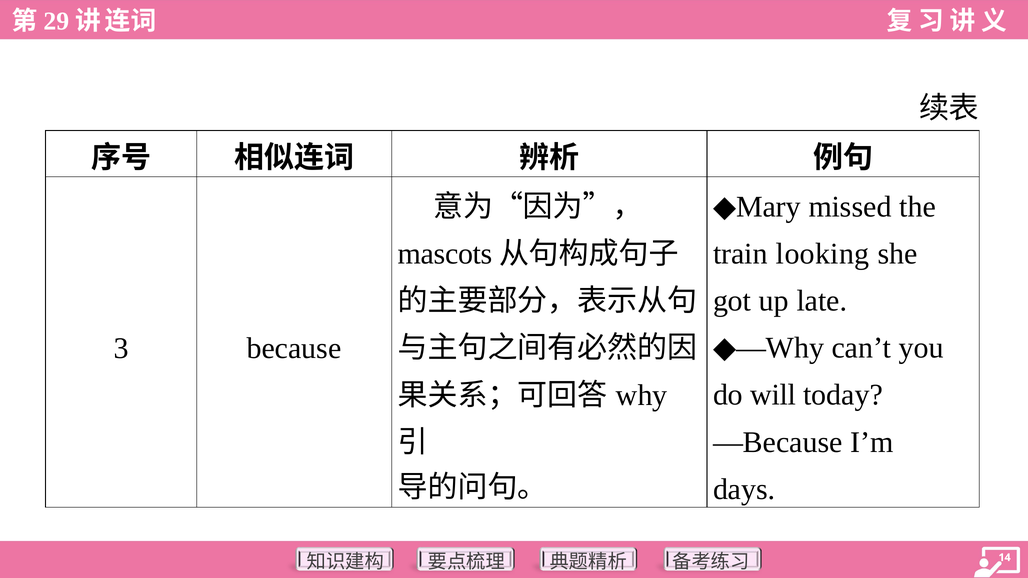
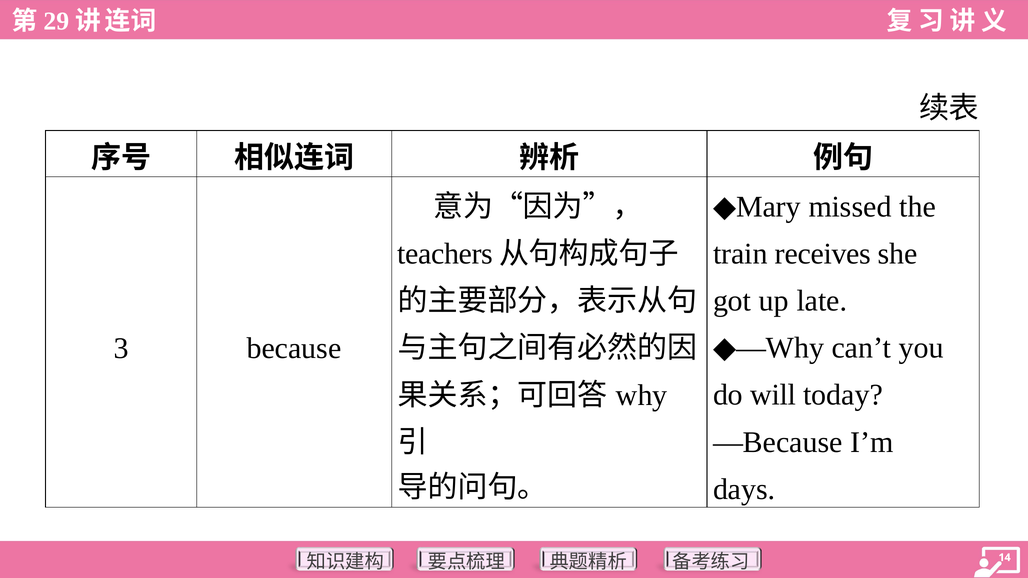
looking: looking -> receives
mascots: mascots -> teachers
